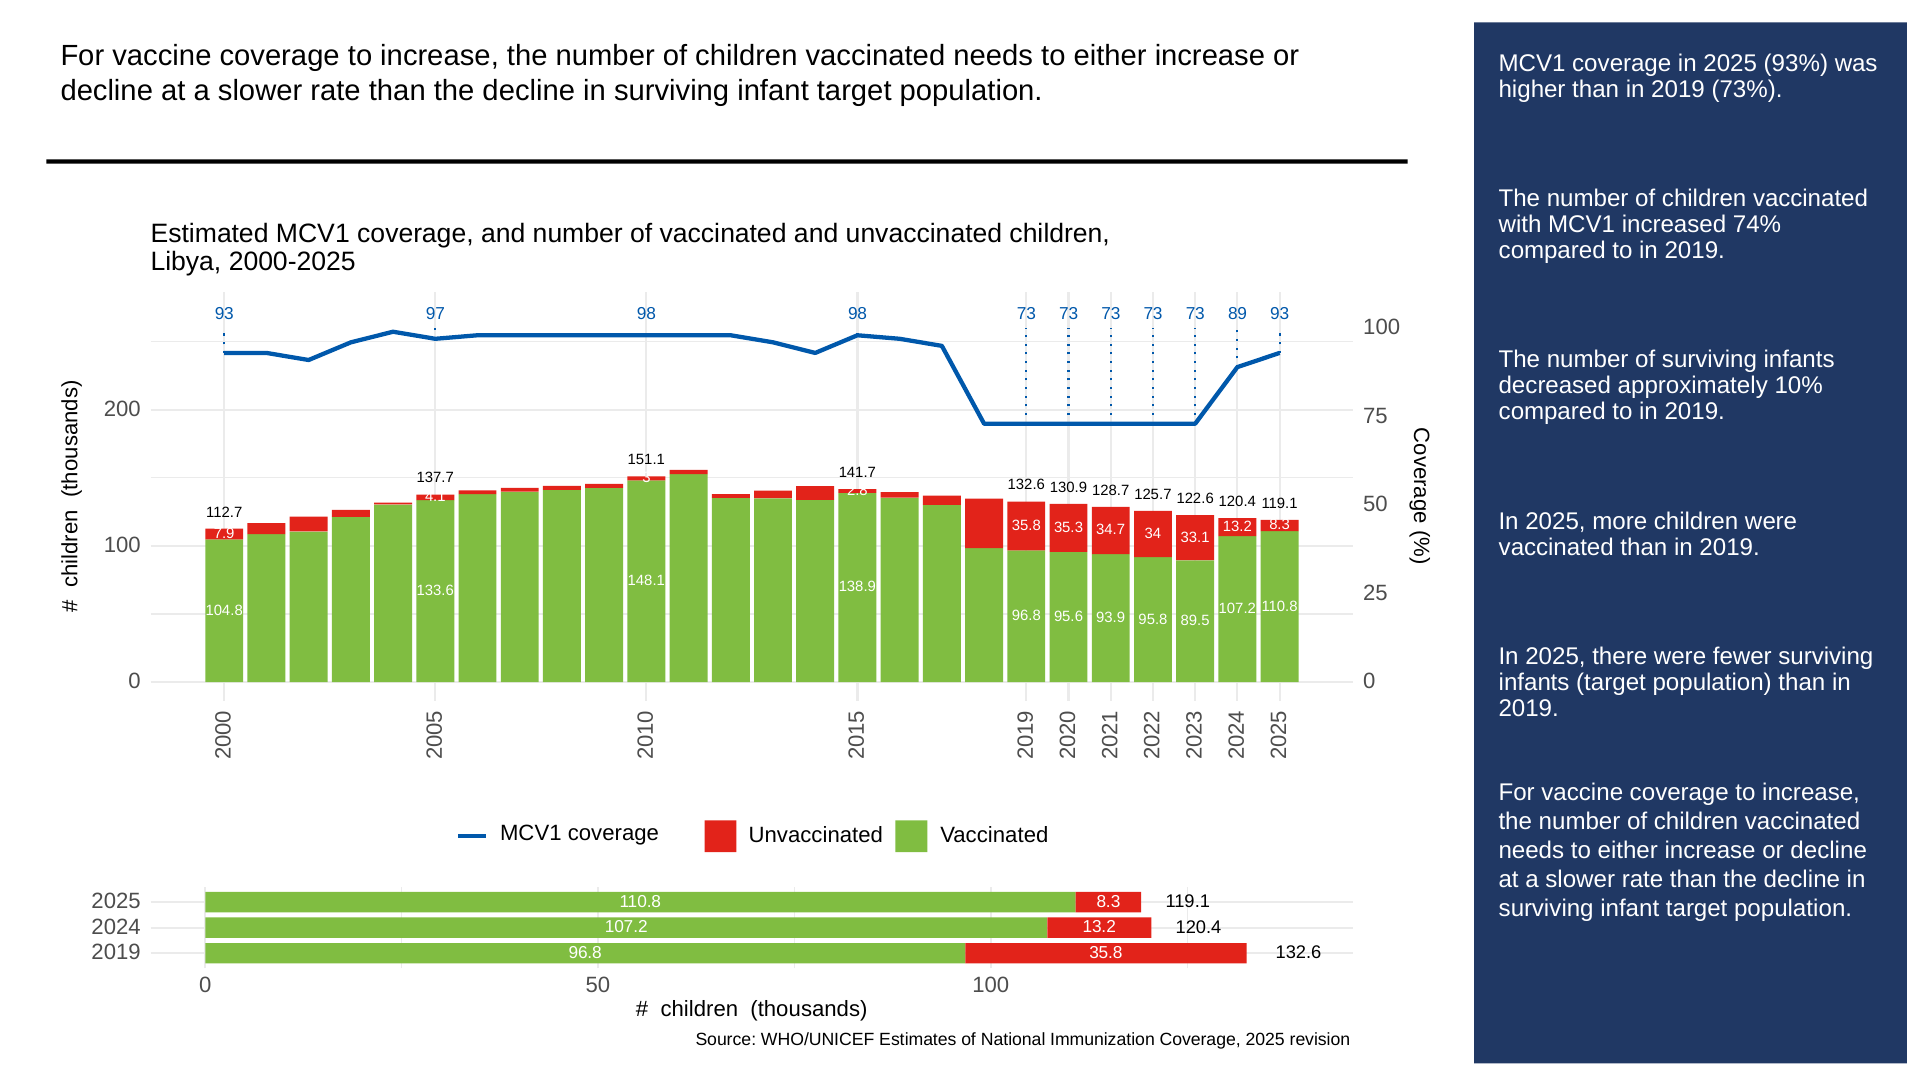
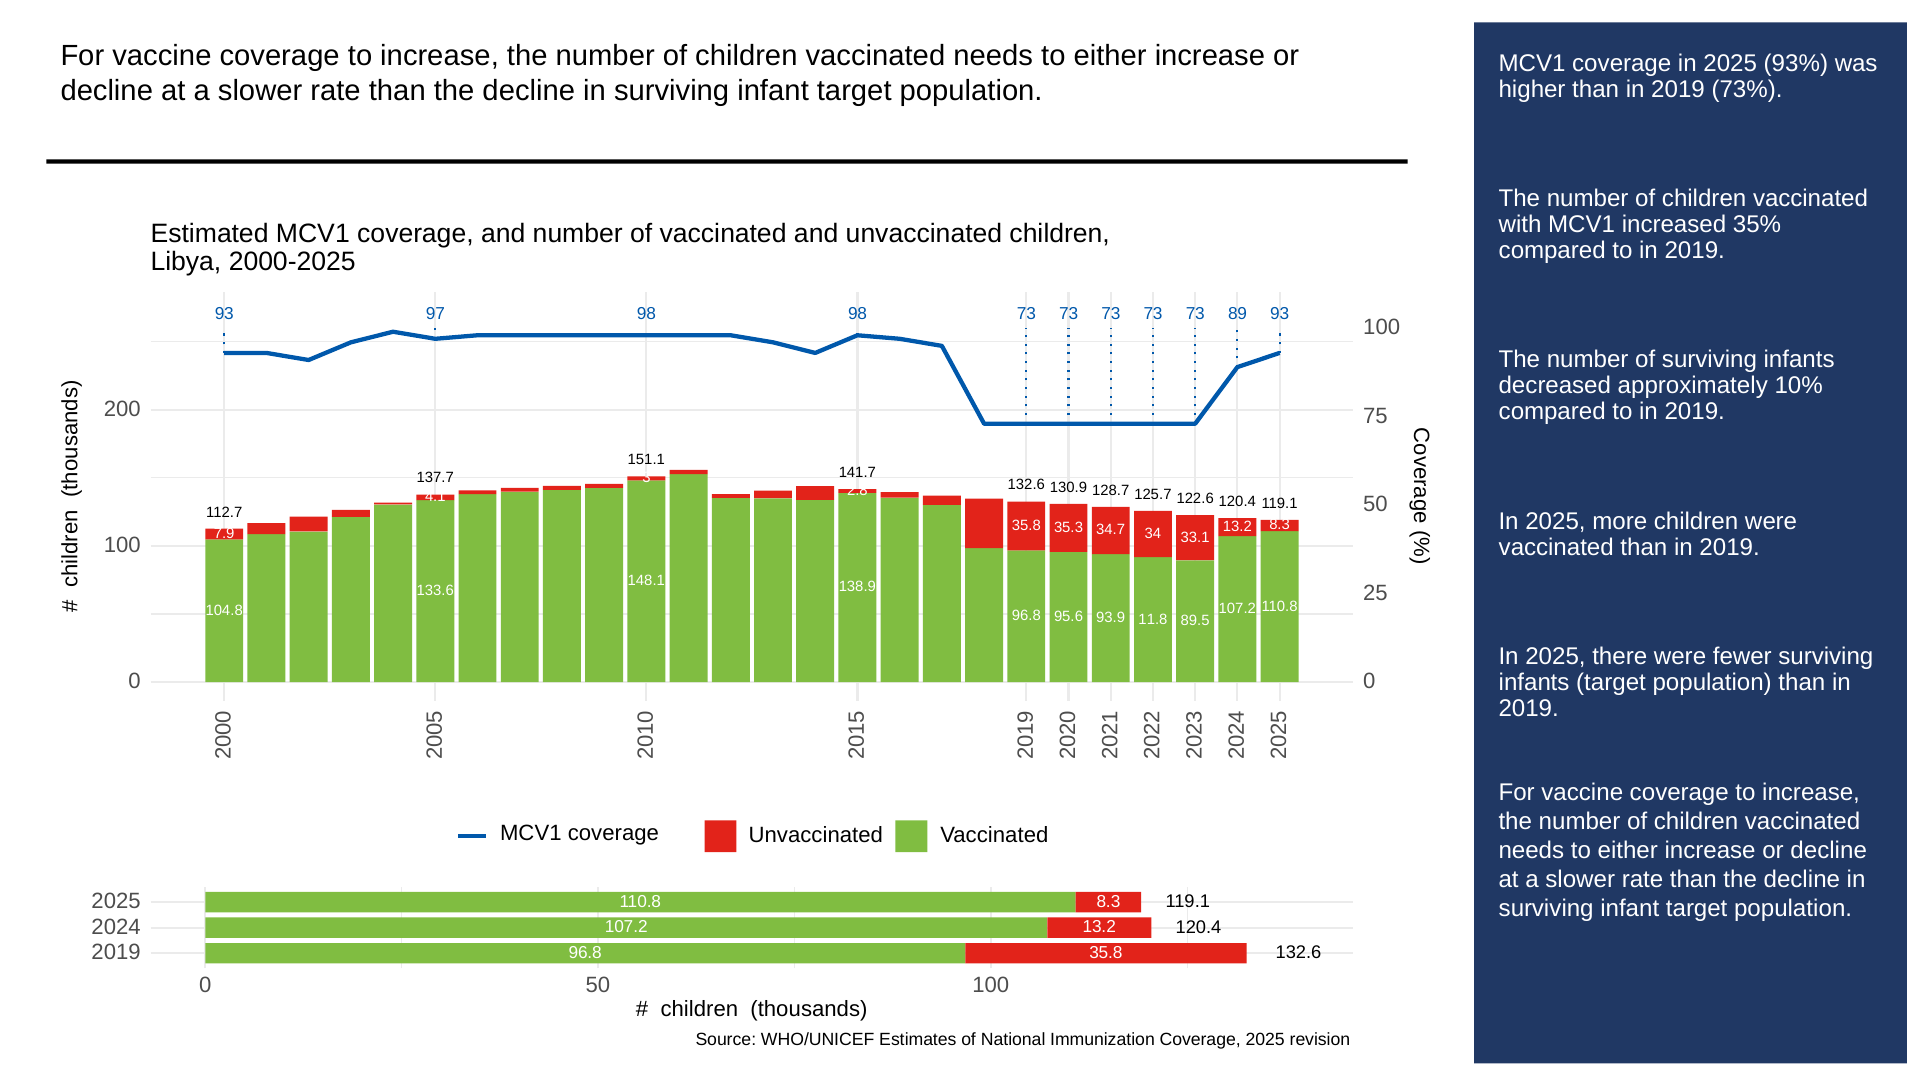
74%: 74% -> 35%
95.8: 95.8 -> 11.8
